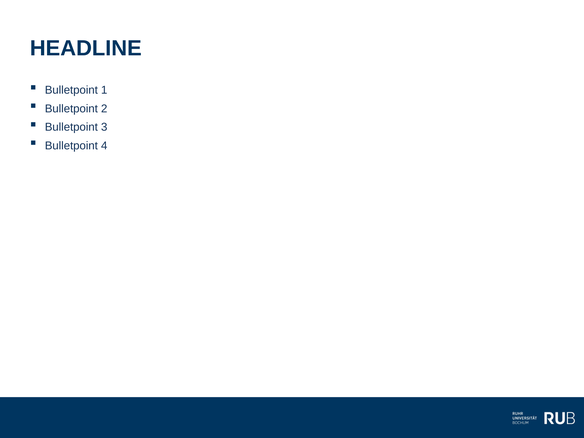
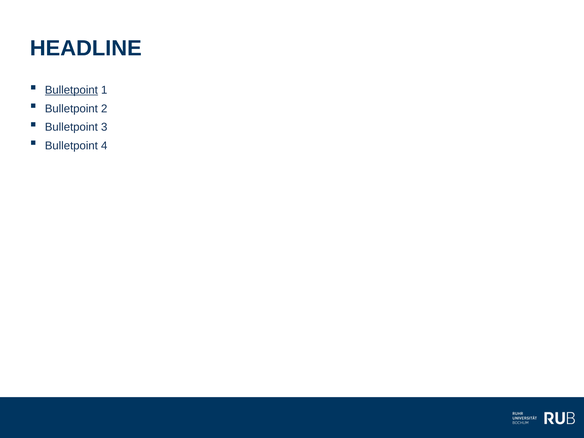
Bulletpoint at (71, 90) underline: none -> present
